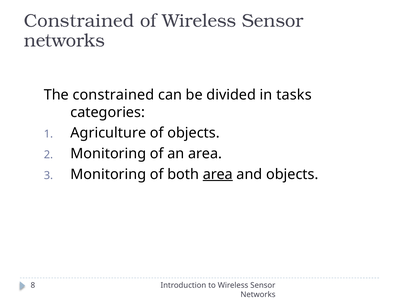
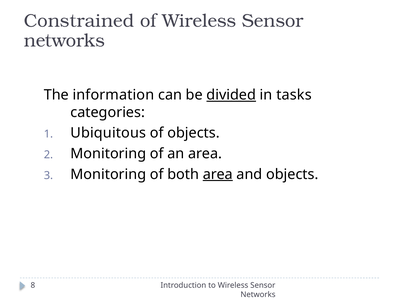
The constrained: constrained -> information
divided underline: none -> present
Agriculture: Agriculture -> Ubiquitous
